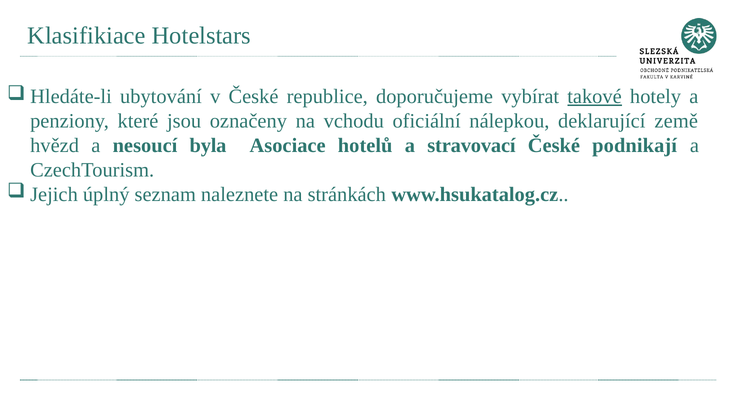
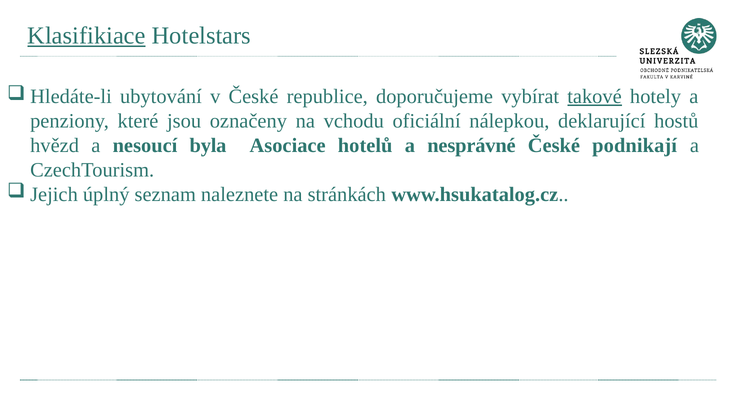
Klasifikiace underline: none -> present
země: země -> hostů
stravovací: stravovací -> nesprávné
